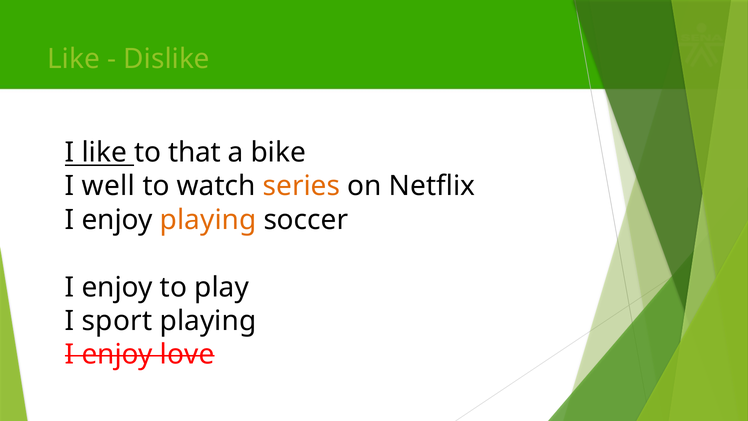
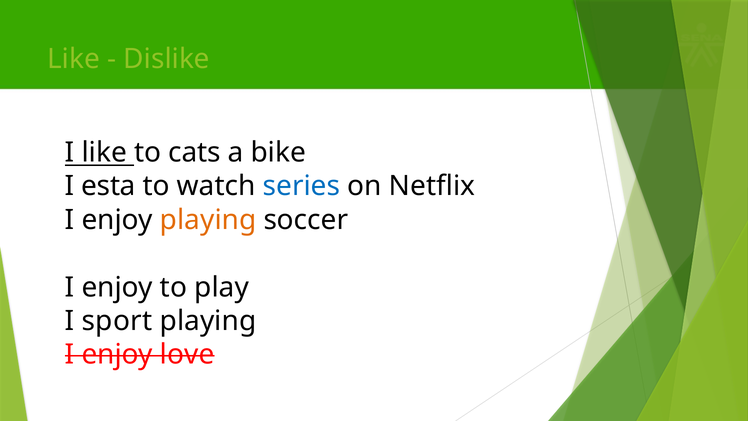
that: that -> cats
well: well -> esta
series colour: orange -> blue
